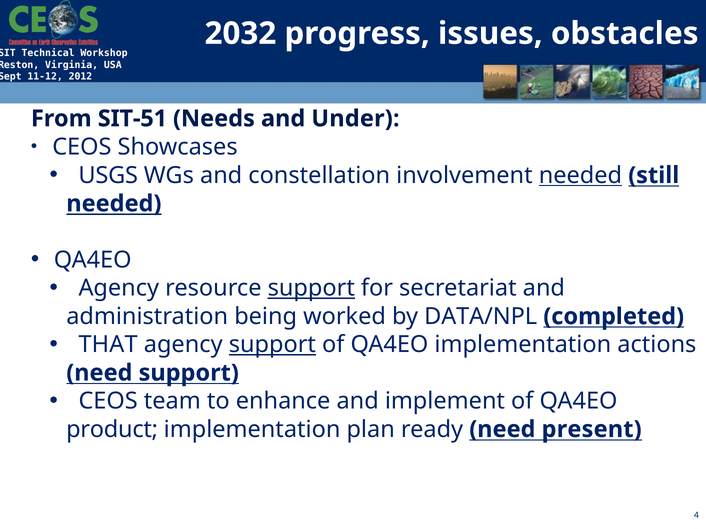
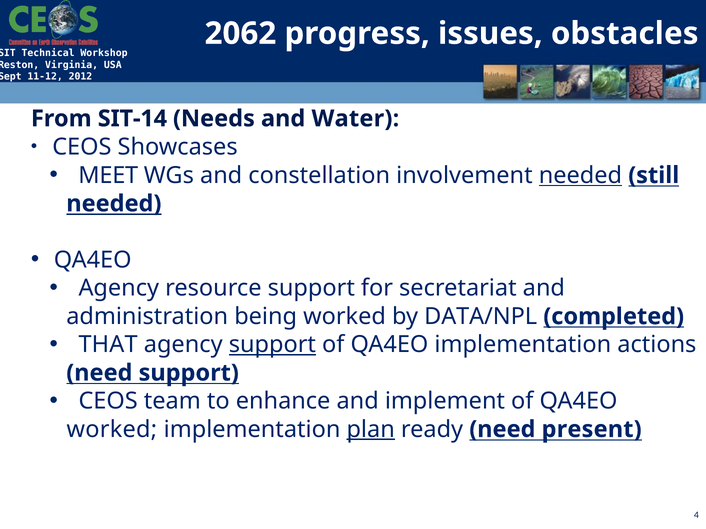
2032: 2032 -> 2062
SIT-51: SIT-51 -> SIT-14
Under: Under -> Water
USGS: USGS -> MEET
support at (311, 288) underline: present -> none
product at (112, 430): product -> worked
plan underline: none -> present
